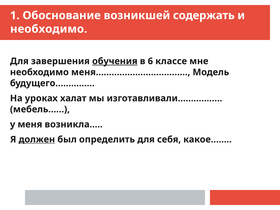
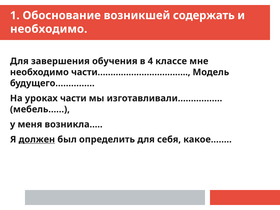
обучения underline: present -> none
6: 6 -> 4
меня……………………………: меня…………………………… -> части……………………………
халат: халат -> части
